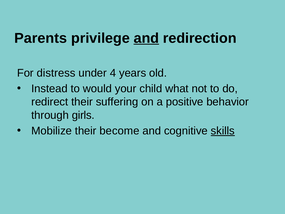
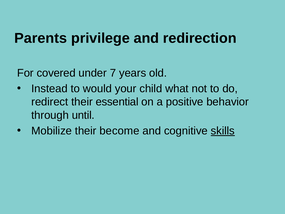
and at (146, 38) underline: present -> none
distress: distress -> covered
4: 4 -> 7
suffering: suffering -> essential
girls: girls -> until
